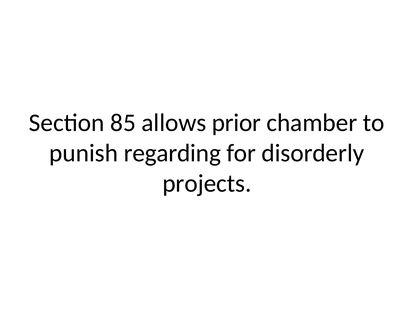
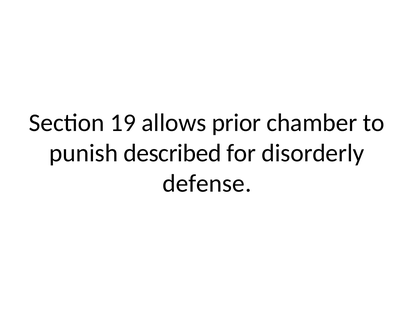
85: 85 -> 19
regarding: regarding -> described
projects: projects -> defense
